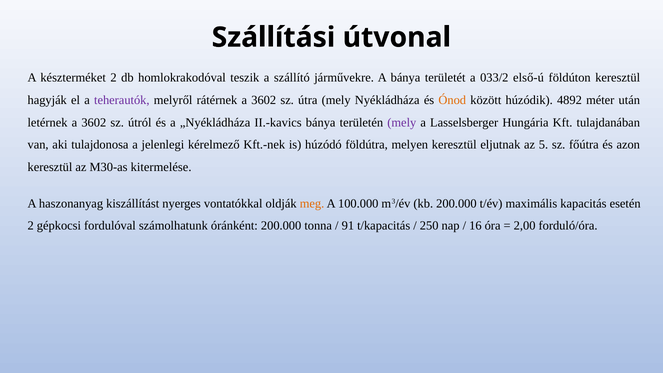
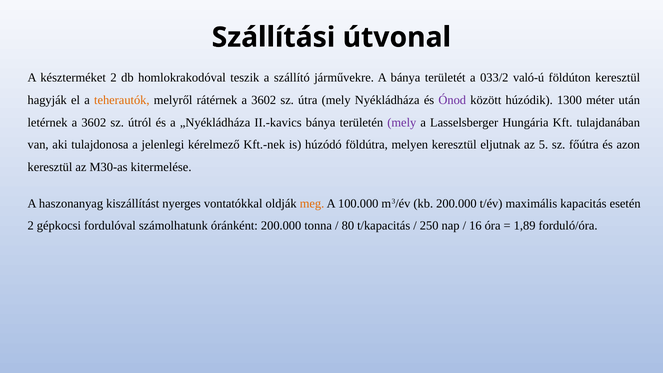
első-ú: első-ú -> való-ú
teherautók colour: purple -> orange
Ónod colour: orange -> purple
4892: 4892 -> 1300
91: 91 -> 80
2,00: 2,00 -> 1,89
